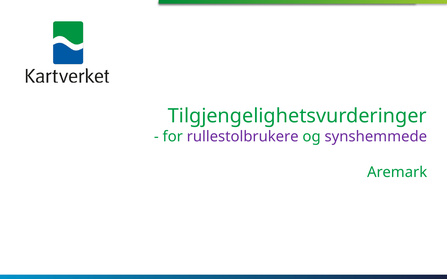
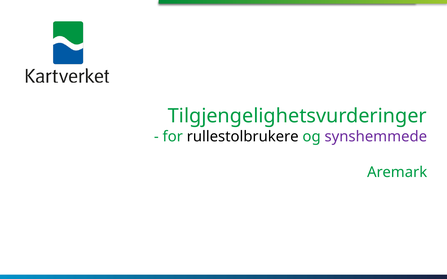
rullestolbrukere colour: purple -> black
